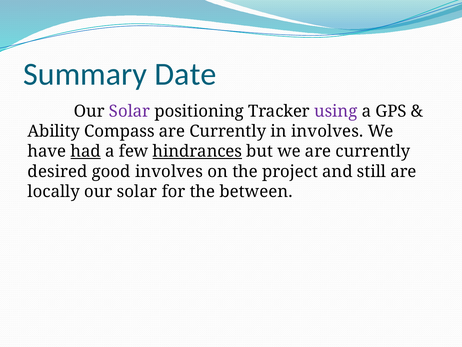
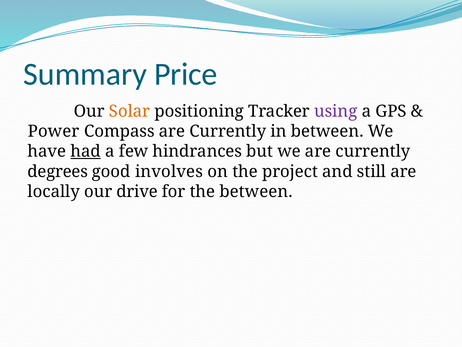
Date: Date -> Price
Solar at (130, 111) colour: purple -> orange
Ability: Ability -> Power
in involves: involves -> between
hindrances underline: present -> none
desired: desired -> degrees
solar at (137, 191): solar -> drive
